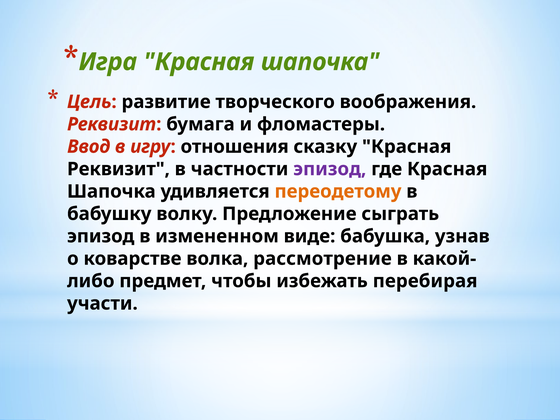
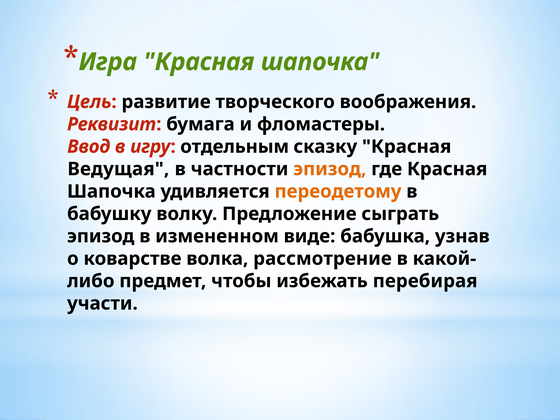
отношения: отношения -> отдельным
Реквизит at (118, 169): Реквизит -> Ведущая
эпизод at (330, 169) colour: purple -> orange
